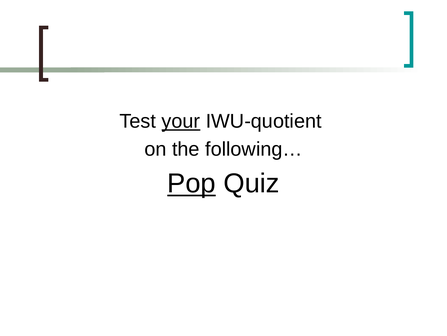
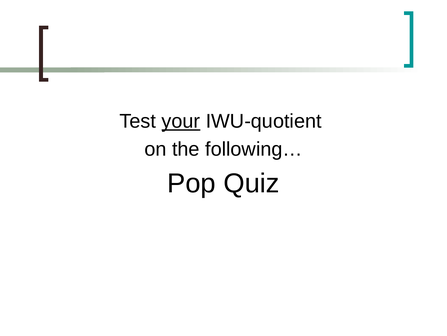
Pop underline: present -> none
